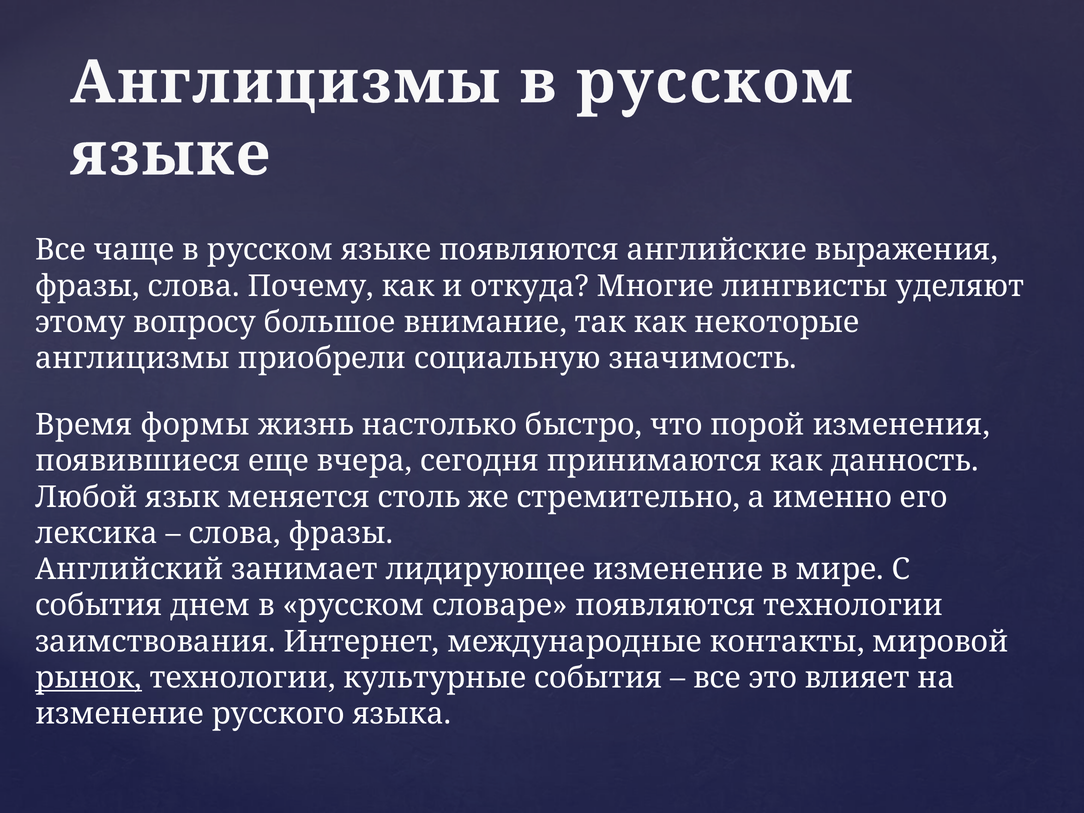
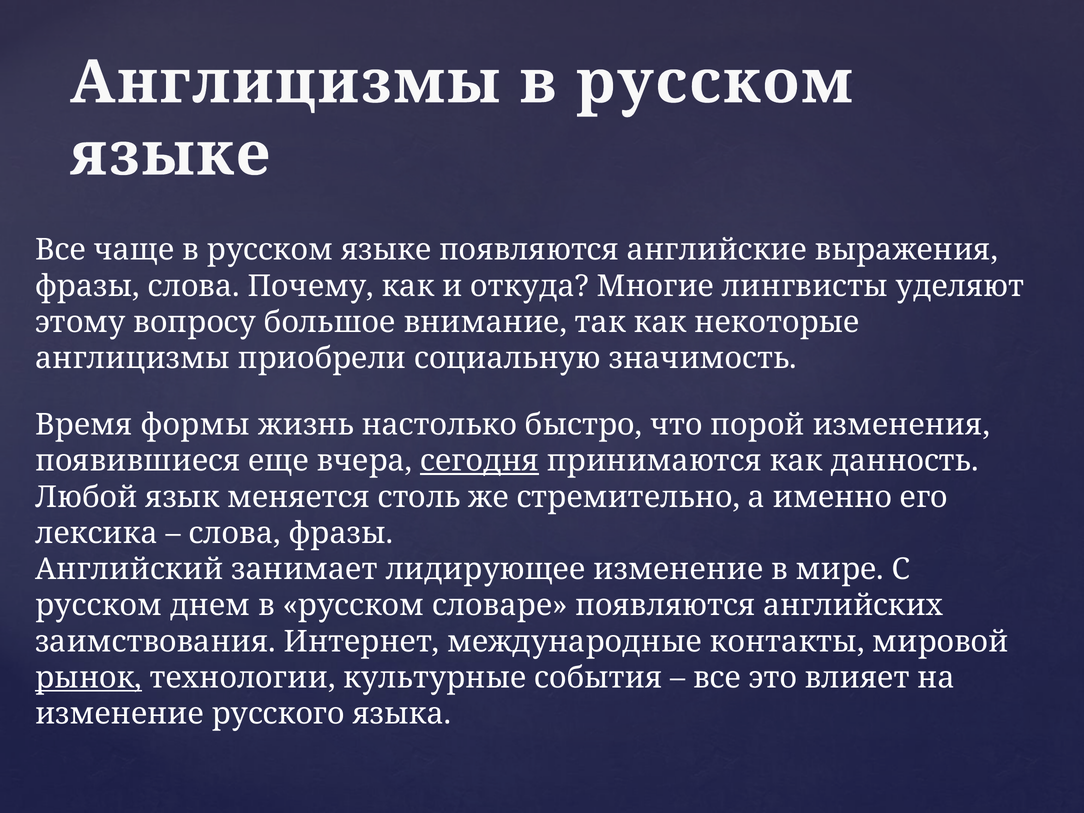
сегодня underline: none -> present
события at (99, 606): события -> русском
появляются технологии: технологии -> английских
